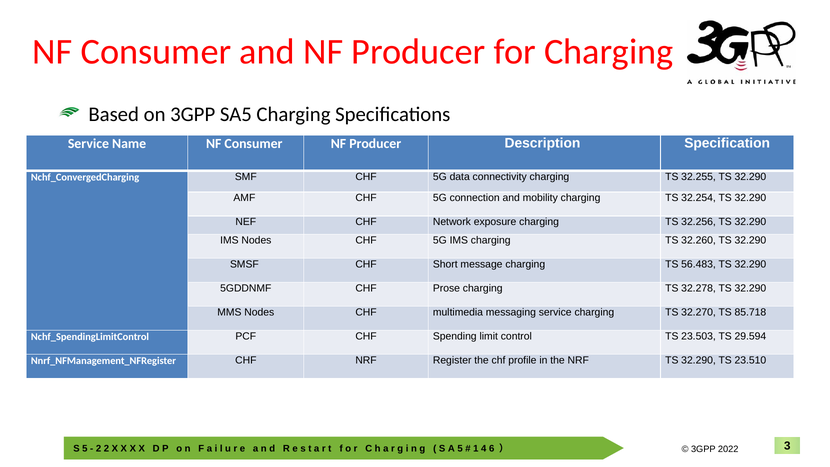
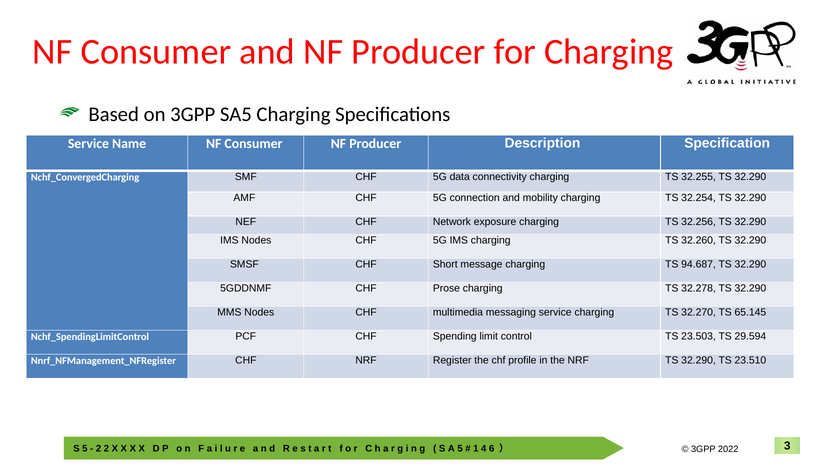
56.483: 56.483 -> 94.687
85.718: 85.718 -> 65.145
